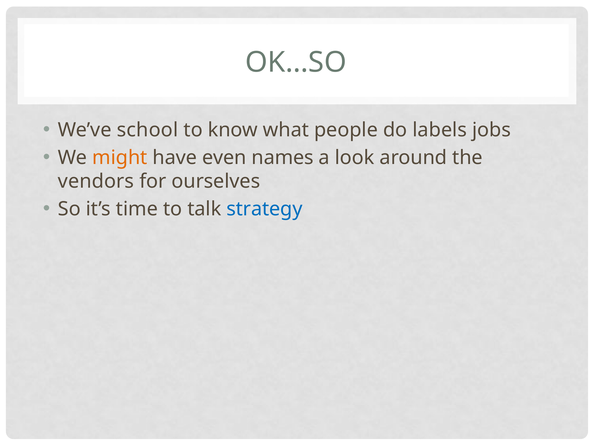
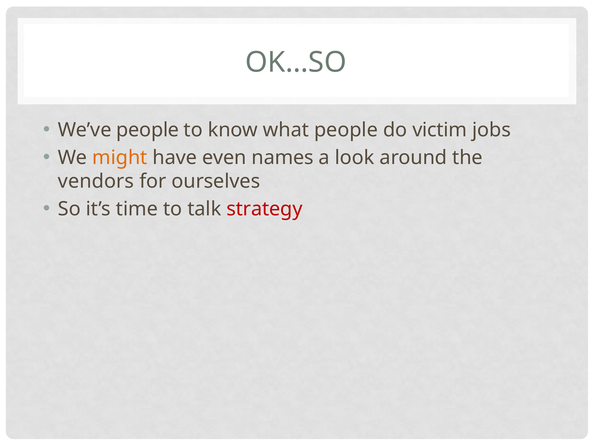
We’ve school: school -> people
labels: labels -> victim
strategy colour: blue -> red
